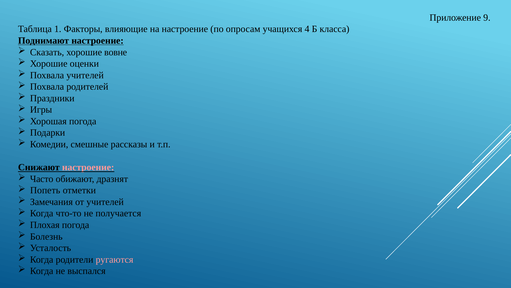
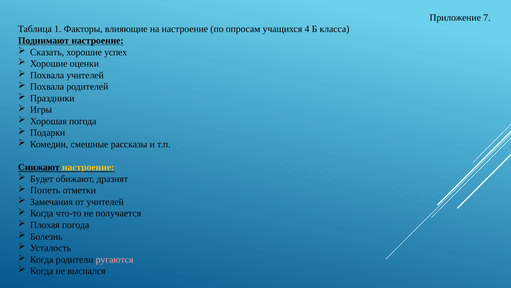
9: 9 -> 7
вовне: вовне -> успех
настроение at (88, 167) colour: pink -> yellow
Часто: Часто -> Будет
